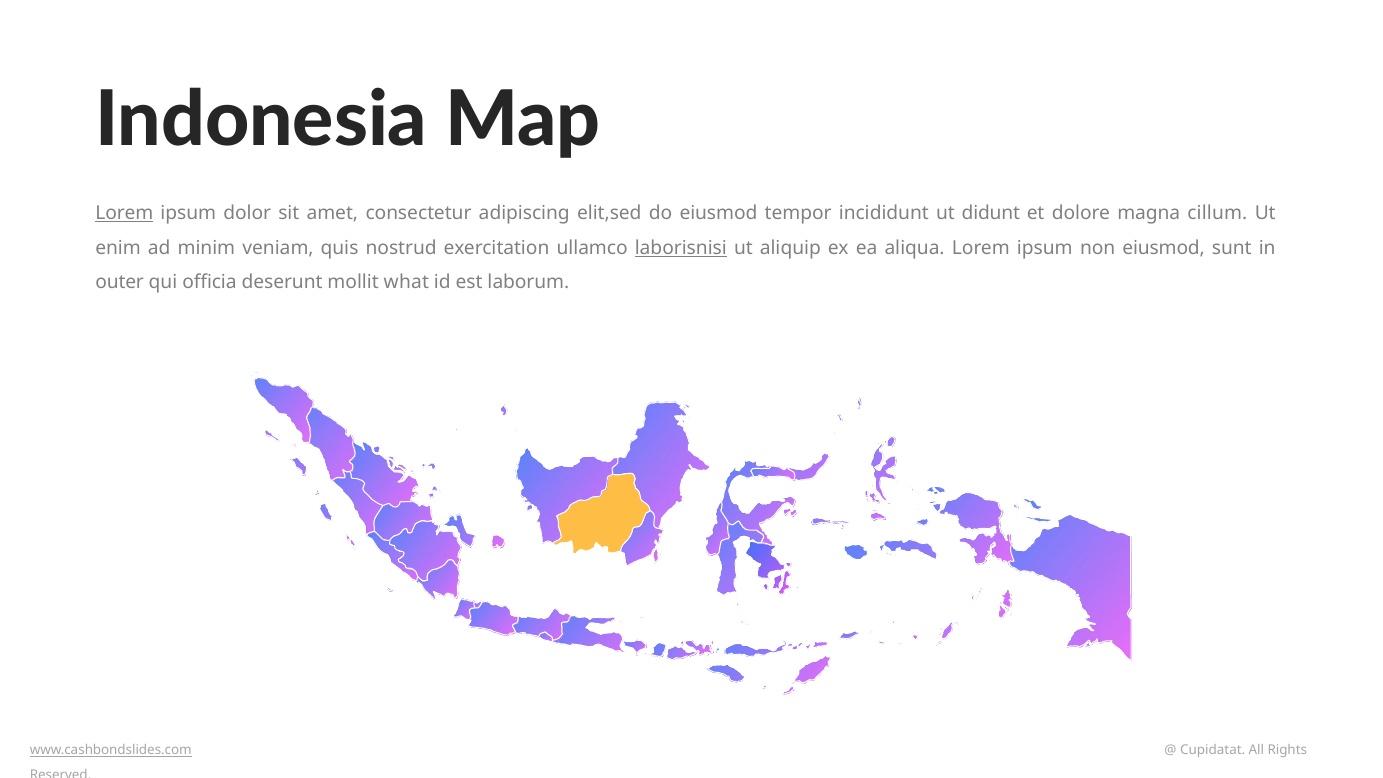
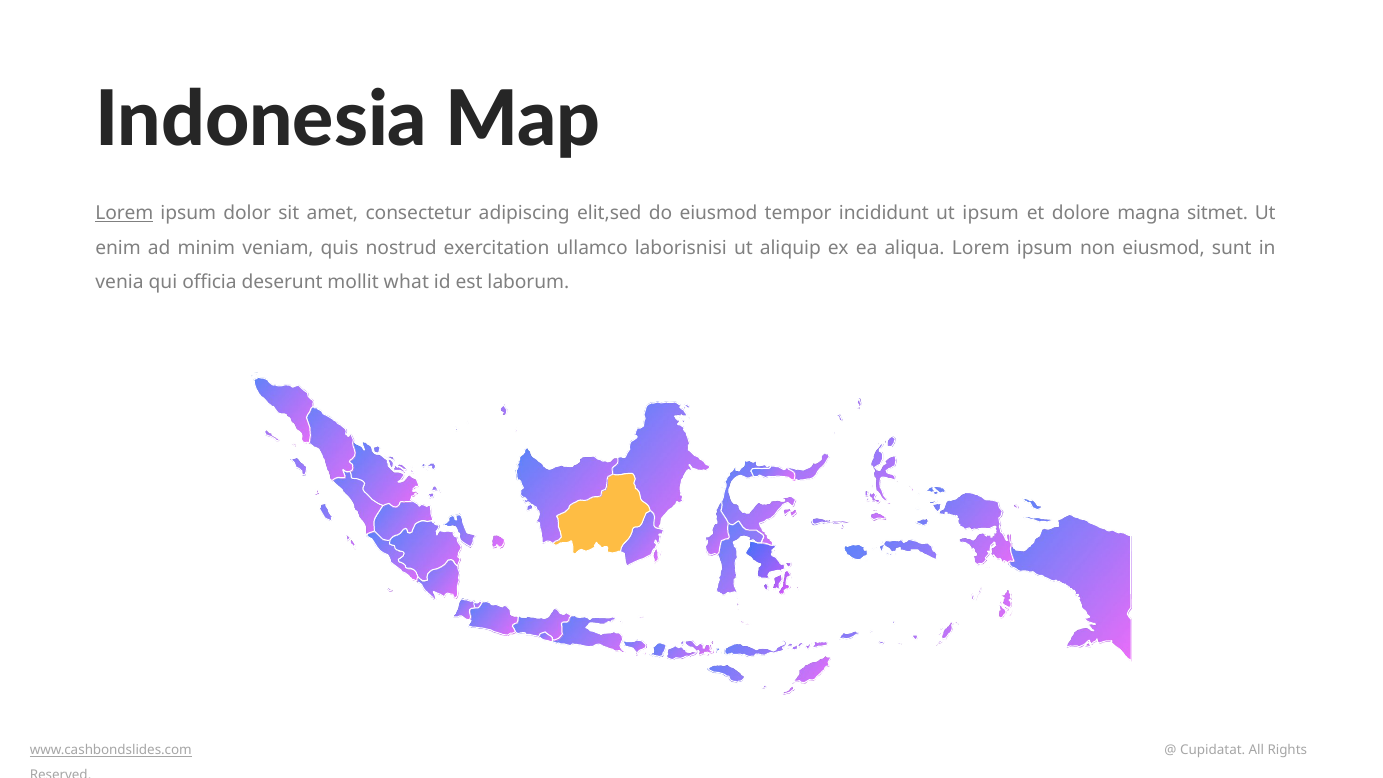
ut didunt: didunt -> ipsum
cillum: cillum -> sitmet
laborisnisi underline: present -> none
outer: outer -> venia
